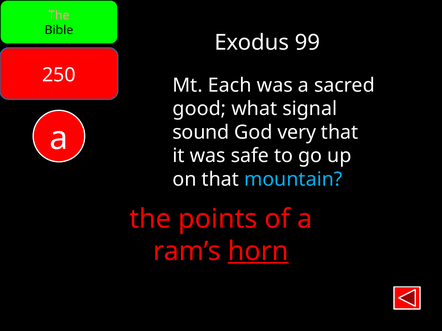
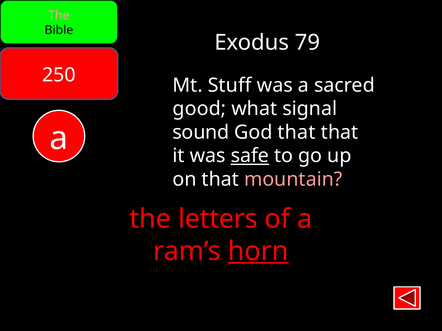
99: 99 -> 79
Each: Each -> Stuff
God very: very -> that
safe underline: none -> present
mountain colour: light blue -> pink
points: points -> letters
